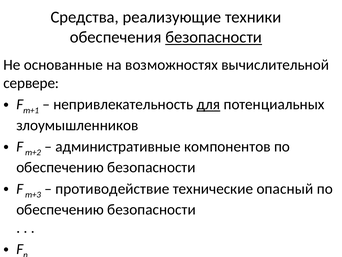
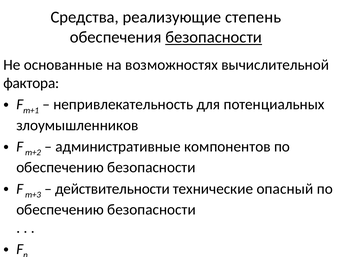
техники: техники -> степень
сервере: сервере -> фактора
для underline: present -> none
противодействие: противодействие -> действительности
